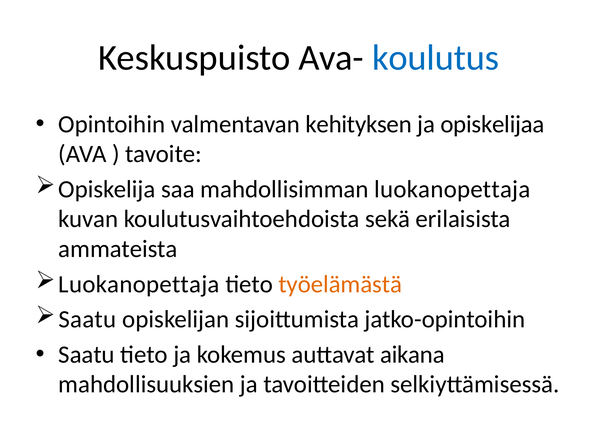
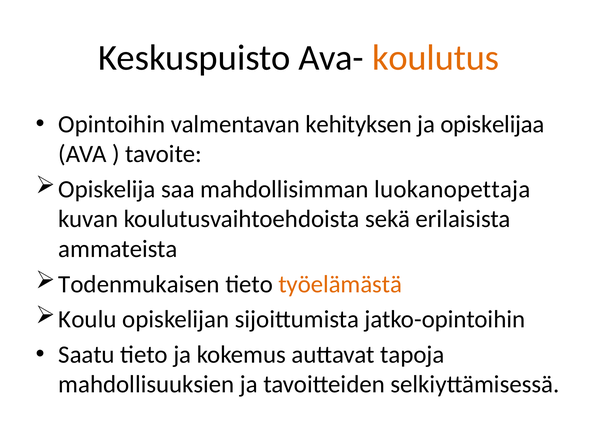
koulutus colour: blue -> orange
Luokanopettaja at (139, 284): Luokanopettaja -> Todenmukaisen
Saatu at (87, 320): Saatu -> Koulu
aikana: aikana -> tapoja
